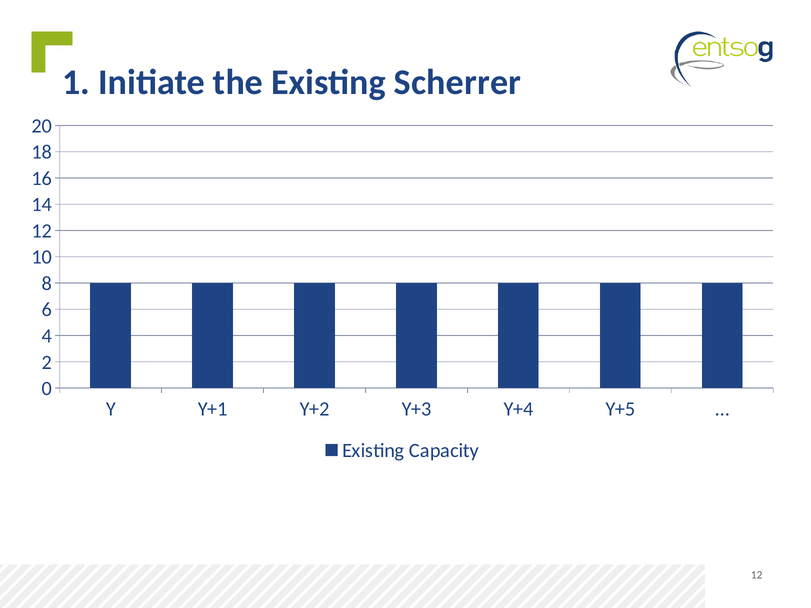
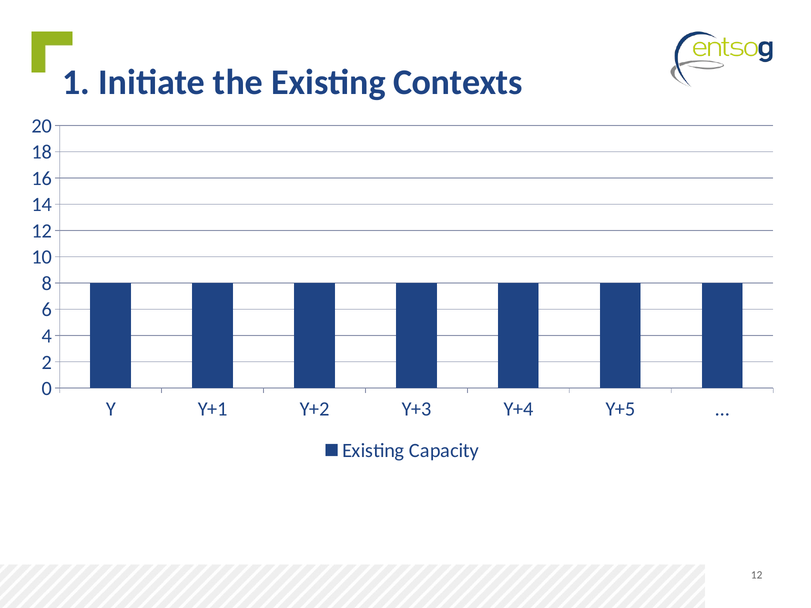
Scherrer: Scherrer -> Contexts
